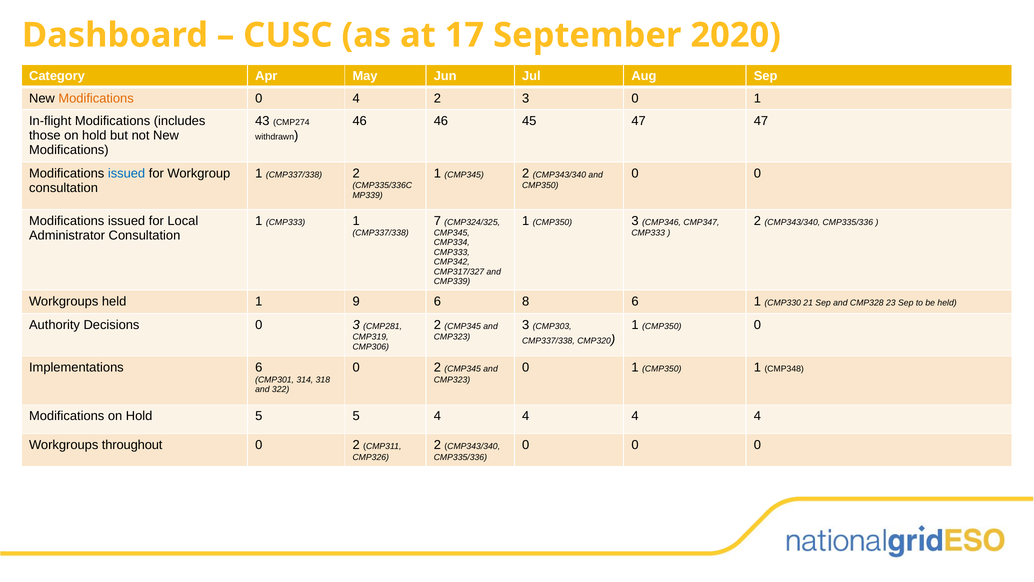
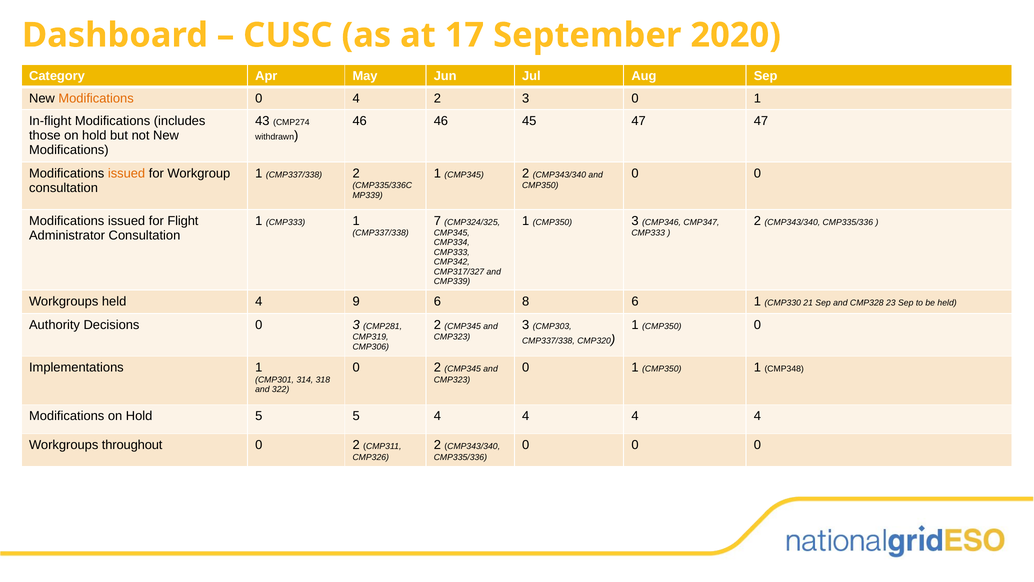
issued at (127, 173) colour: blue -> orange
Local: Local -> Flight
held 1: 1 -> 4
Implementations 6: 6 -> 1
